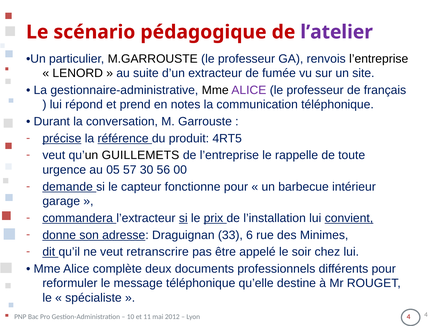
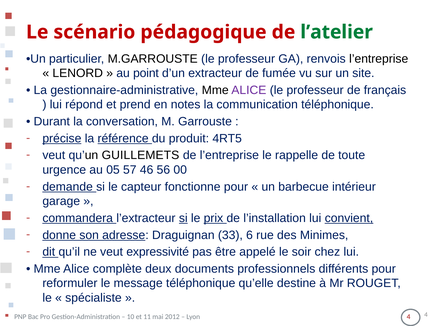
l’atelier colour: purple -> green
suite: suite -> point
30: 30 -> 46
retranscrire: retranscrire -> expressivité
